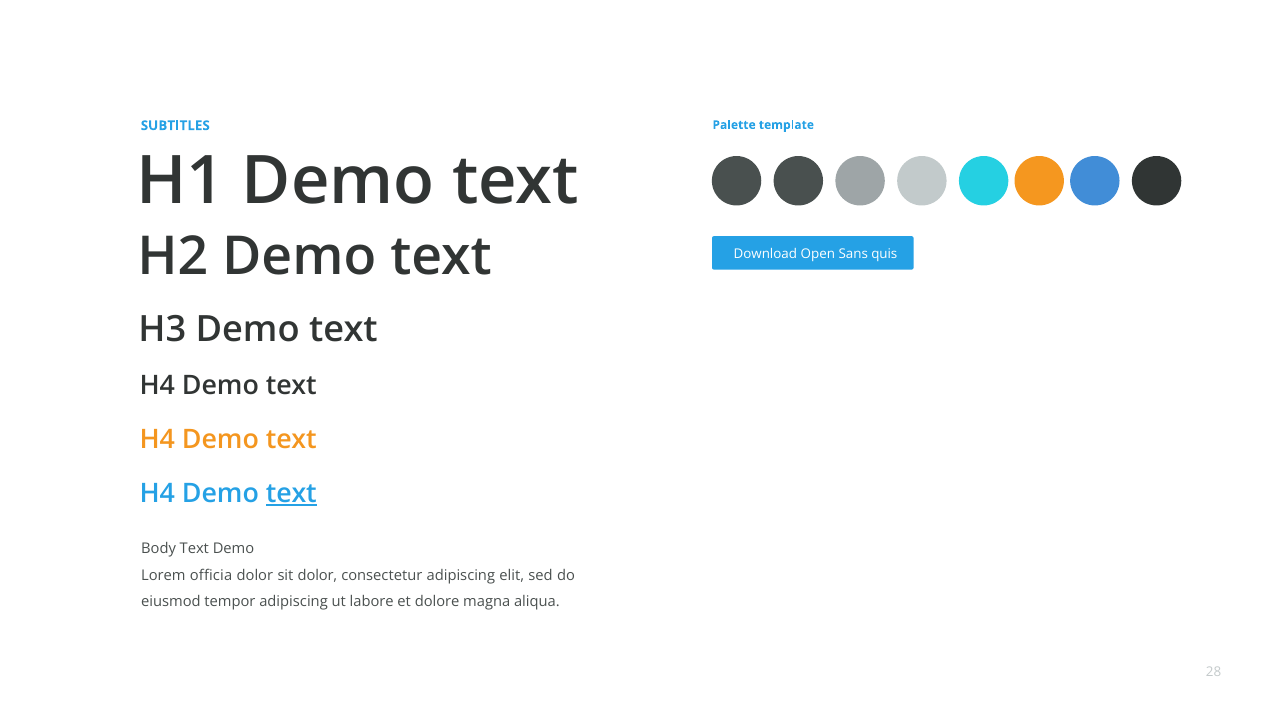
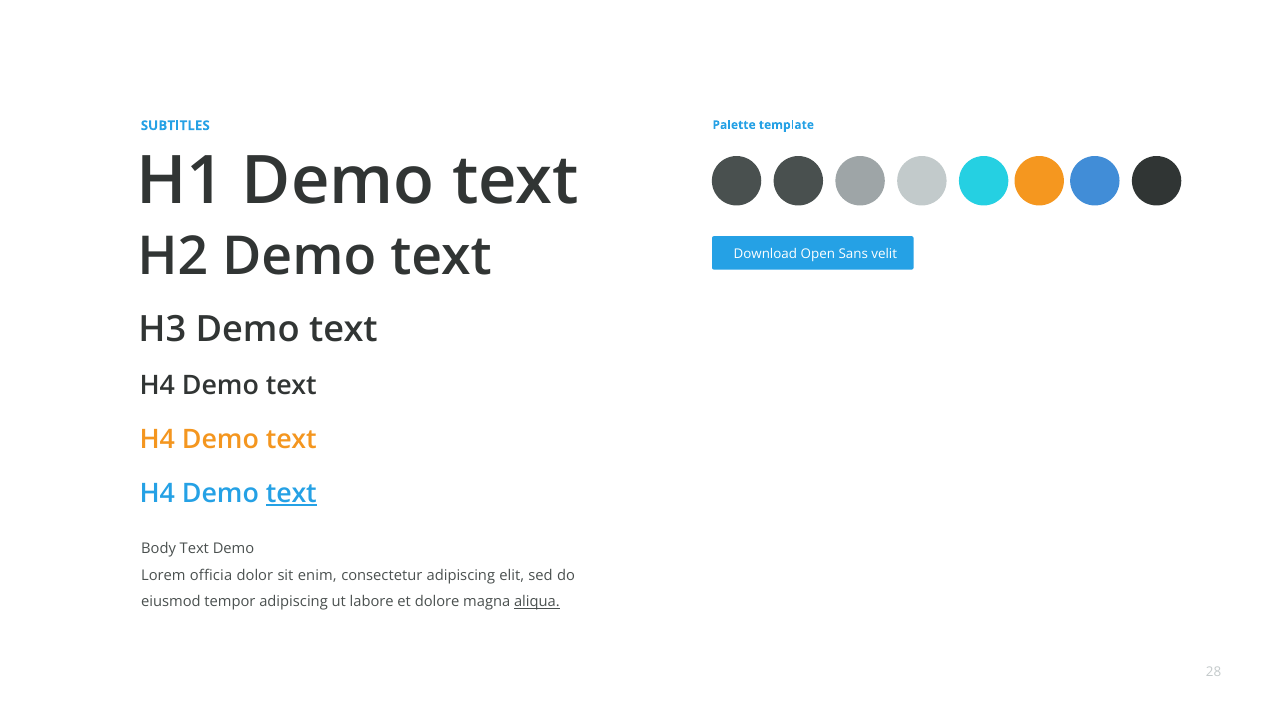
quis: quis -> velit
sit dolor: dolor -> enim
aliqua underline: none -> present
